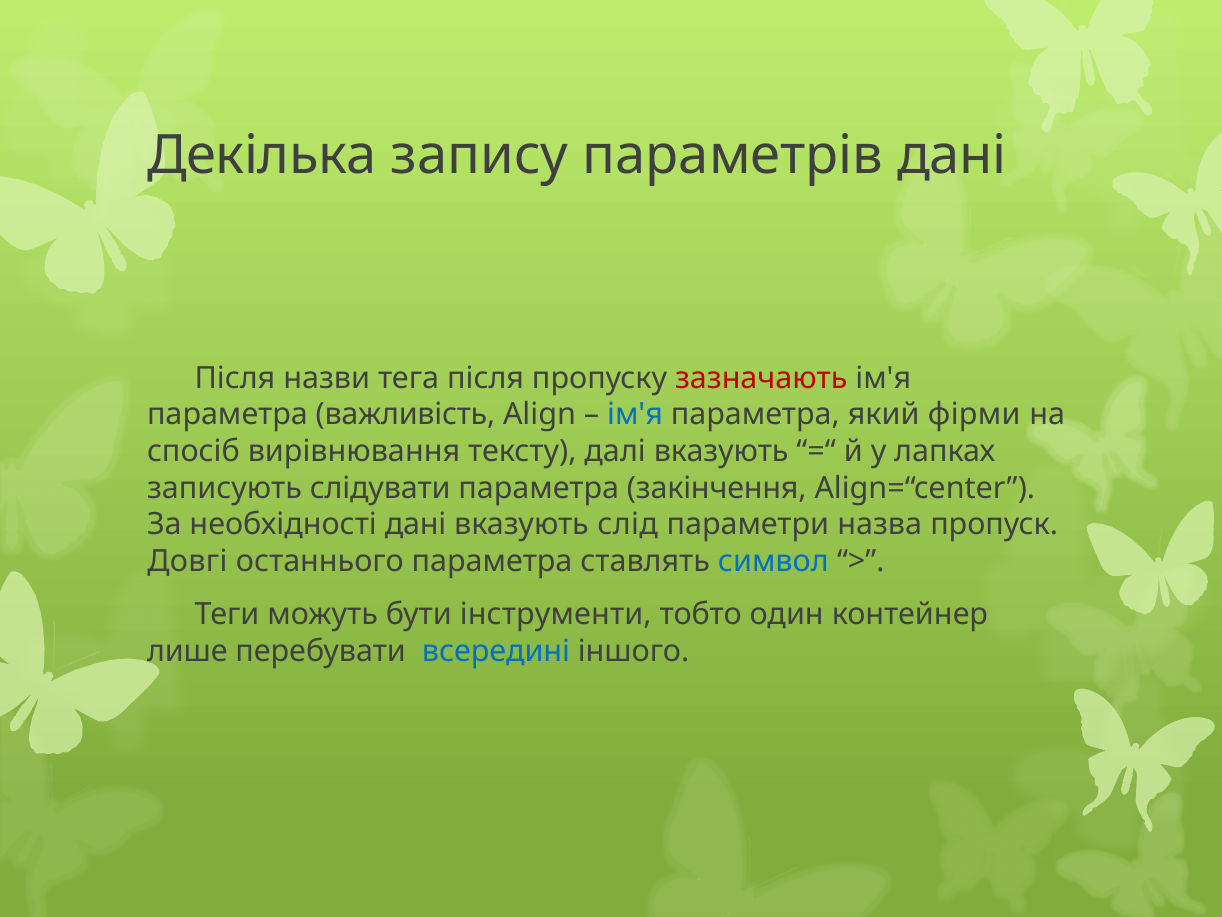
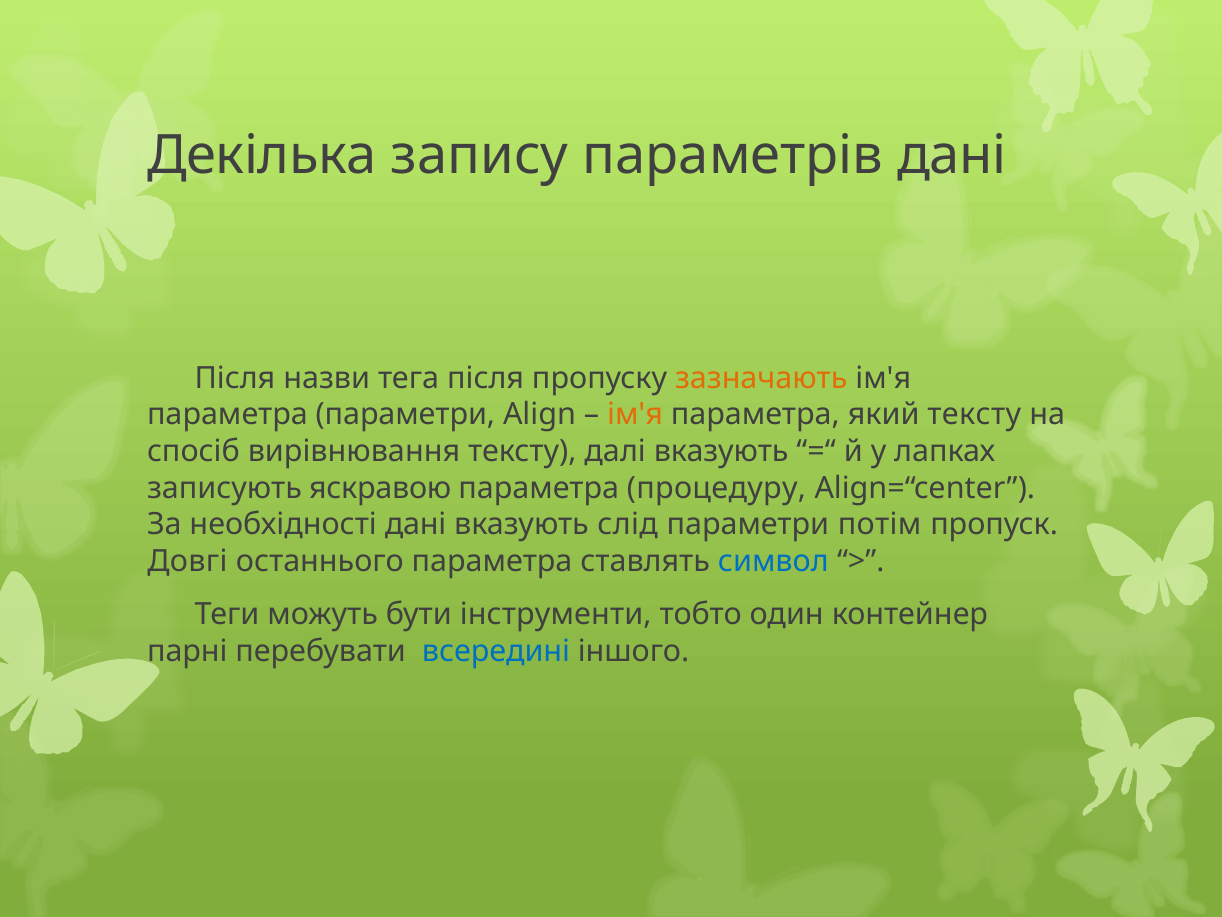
зазначають colour: red -> orange
параметра важливість: важливість -> параметри
ім'я at (635, 415) colour: blue -> orange
який фірми: фірми -> тексту
слідувати: слідувати -> яскравою
закінчення: закінчення -> процедуру
назва: назва -> потім
лише: лише -> парні
